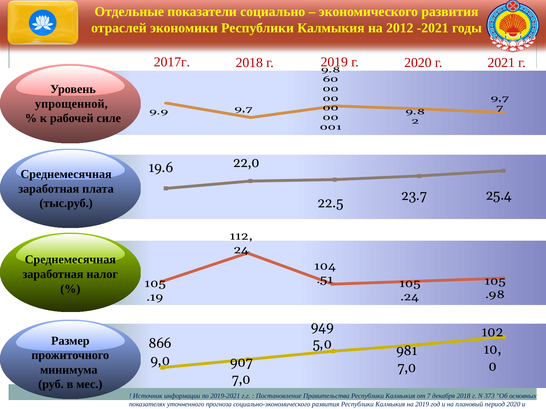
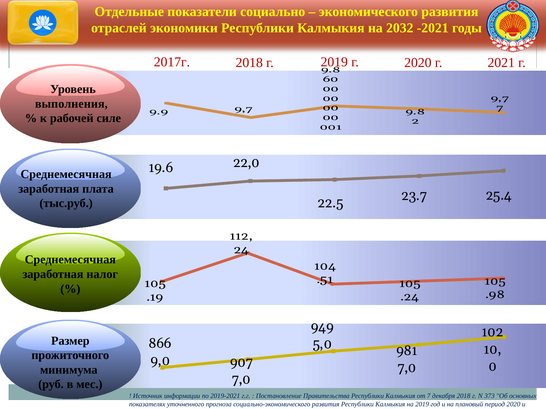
2012: 2012 -> 2032
упрощенной: упрощенной -> выполнения
